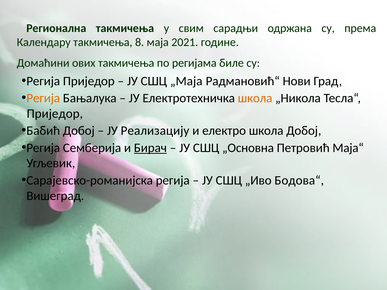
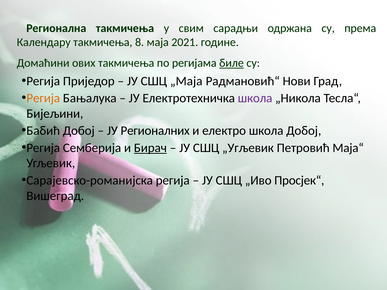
биле underline: none -> present
школа at (255, 98) colour: orange -> purple
Приједор at (55, 114): Приједор -> Бијељини
Реализацију: Реализацију -> Регионалних
„Основна: „Основна -> „Угљевик
Бодова“: Бодова“ -> Просјек“
